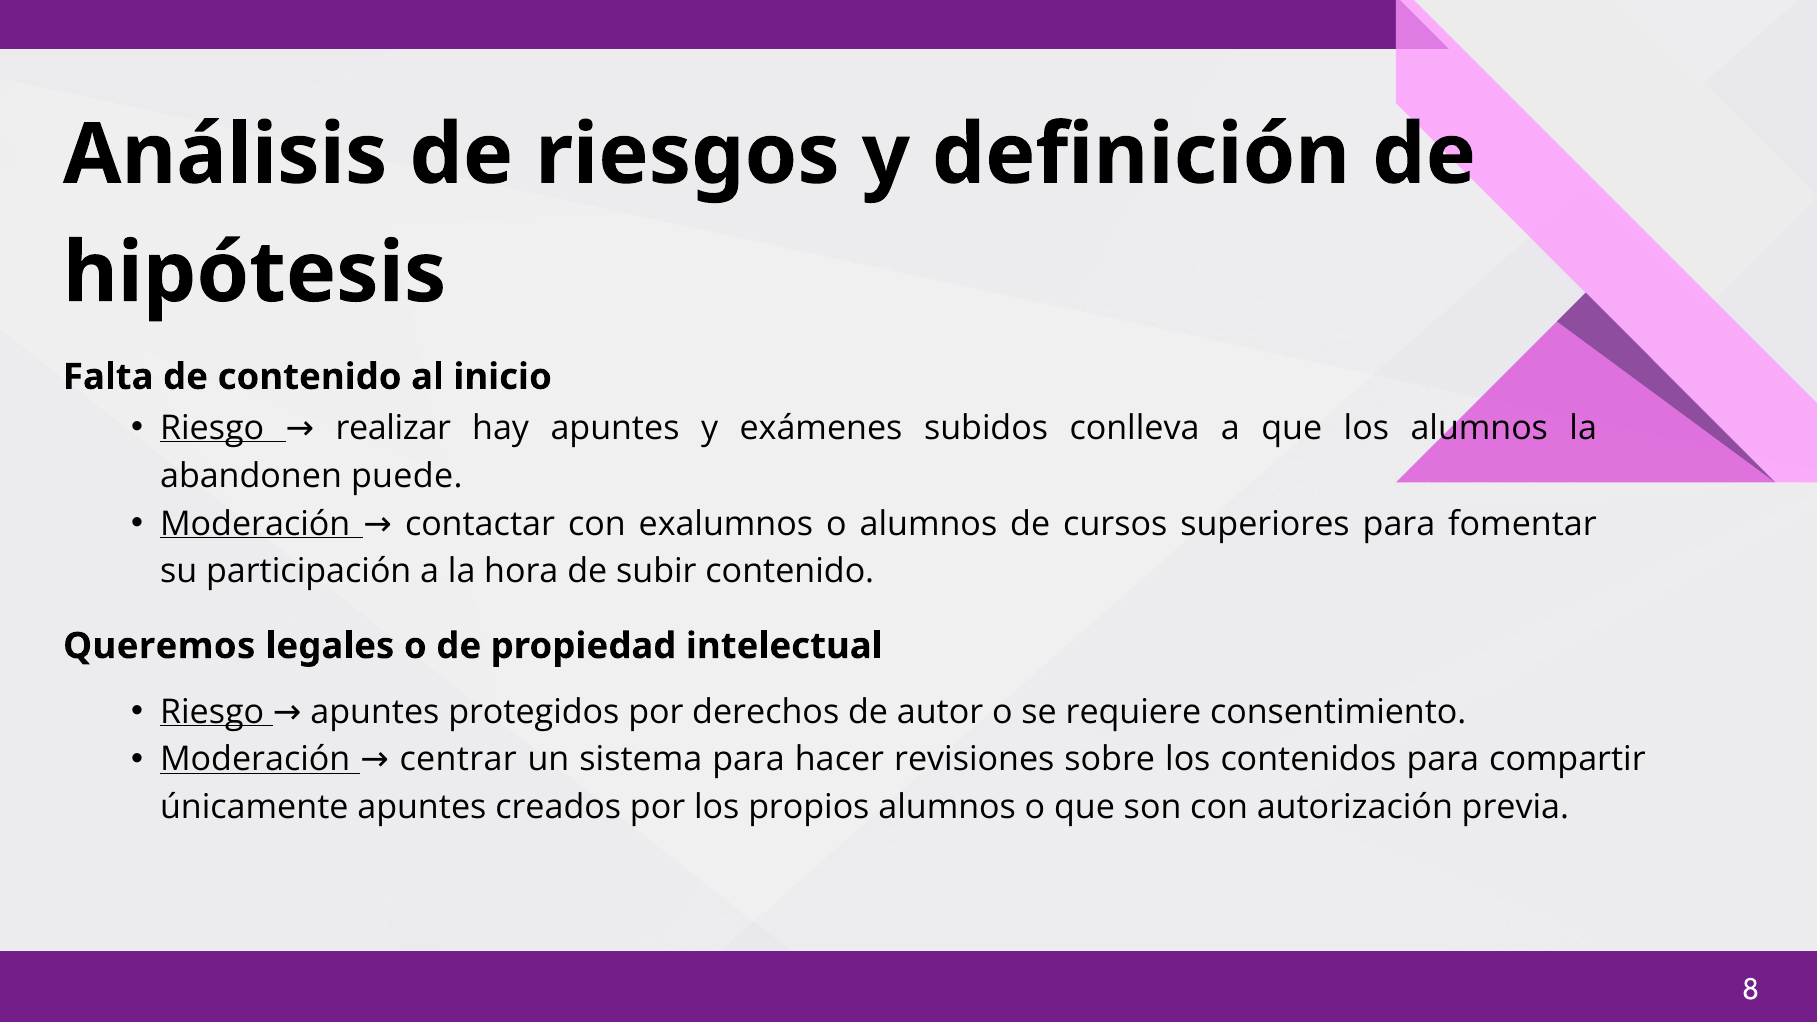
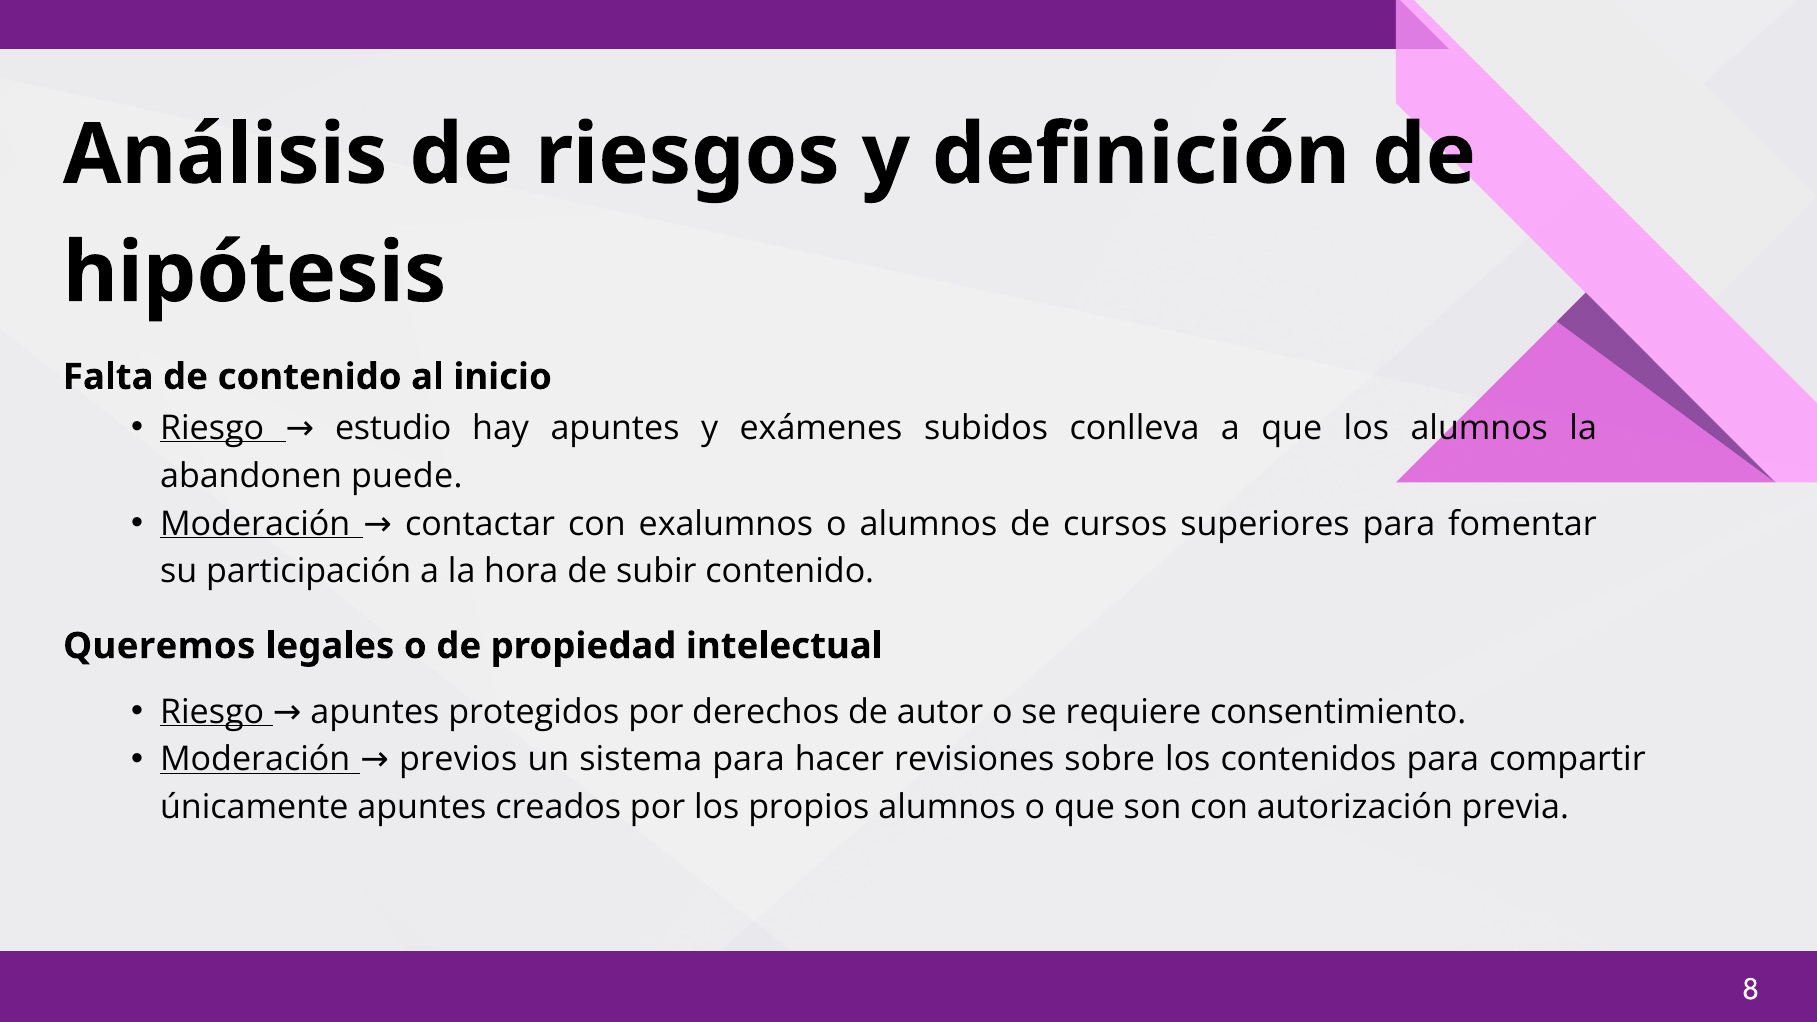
realizar: realizar -> estudio
centrar: centrar -> previos
